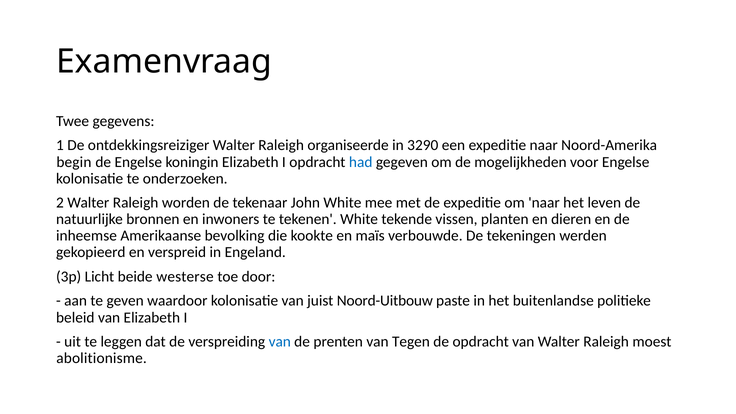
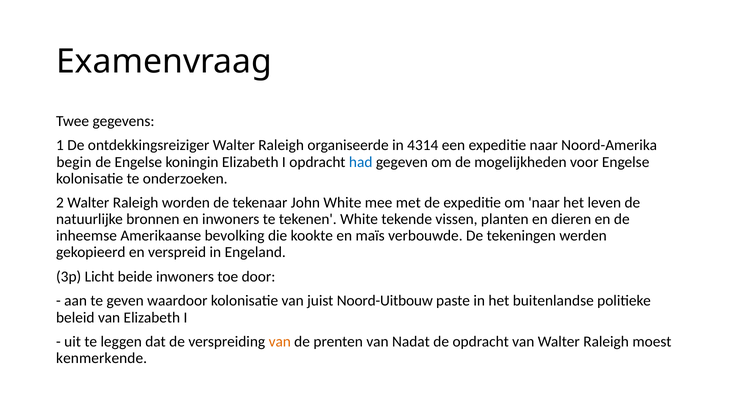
3290: 3290 -> 4314
beide westerse: westerse -> inwoners
van at (280, 342) colour: blue -> orange
Tegen: Tegen -> Nadat
abolitionisme: abolitionisme -> kenmerkende
